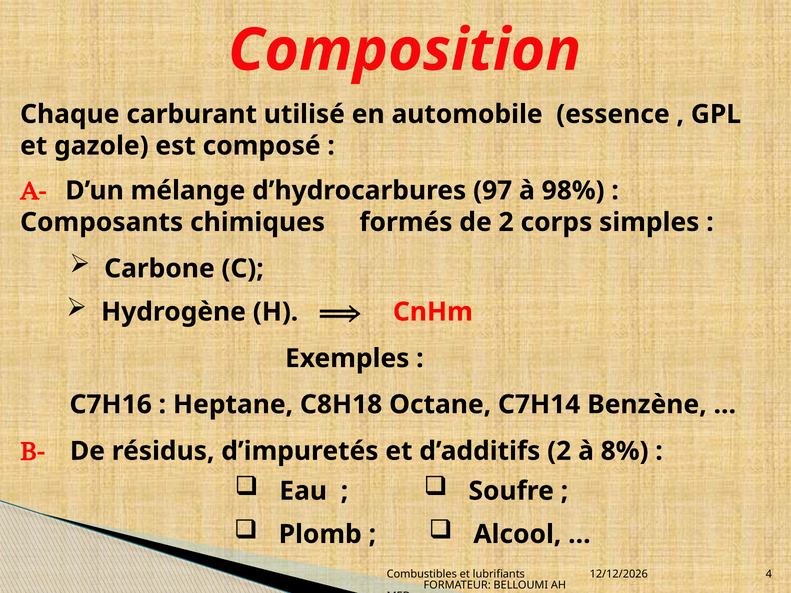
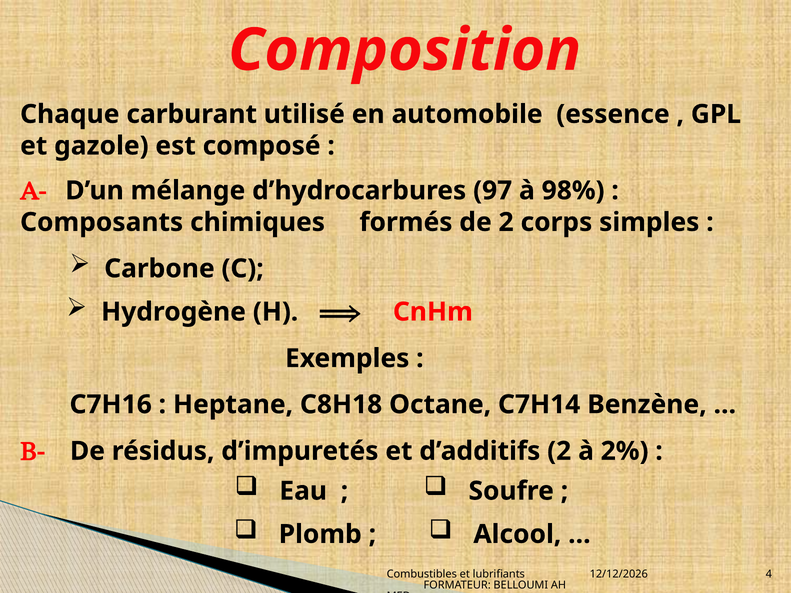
8%: 8% -> 2%
